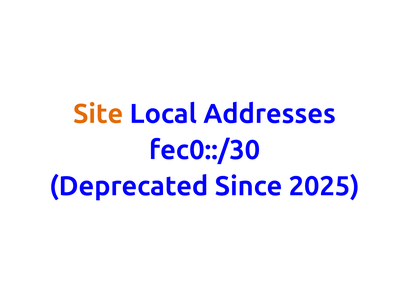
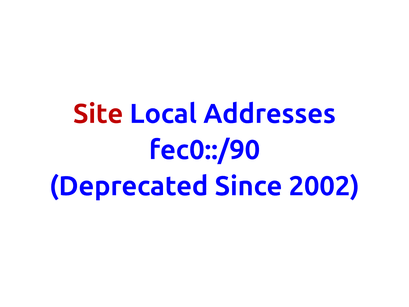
Site colour: orange -> red
fec0::/30: fec0::/30 -> fec0::/90
2025: 2025 -> 2002
